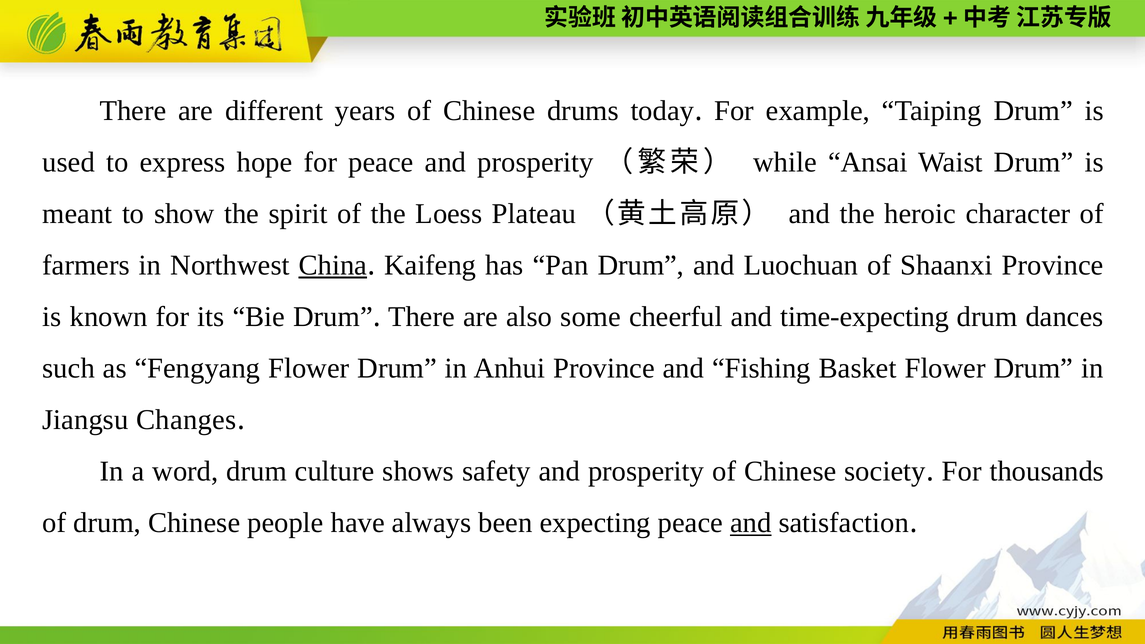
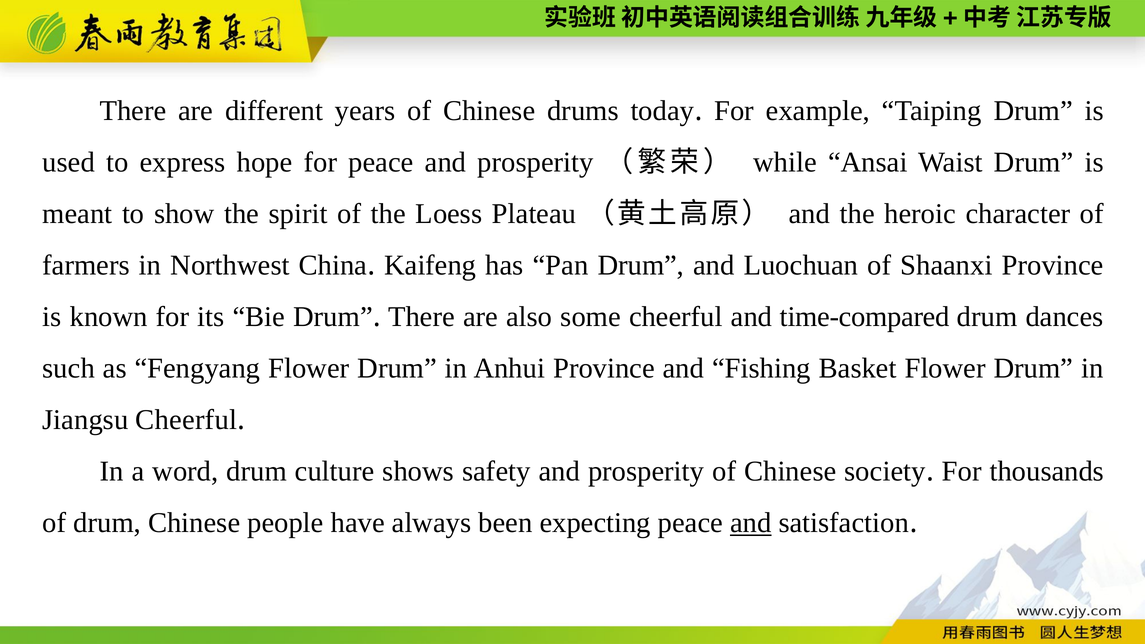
China underline: present -> none
time-expecting: time-expecting -> time-compared
Jiangsu Changes: Changes -> Cheerful
